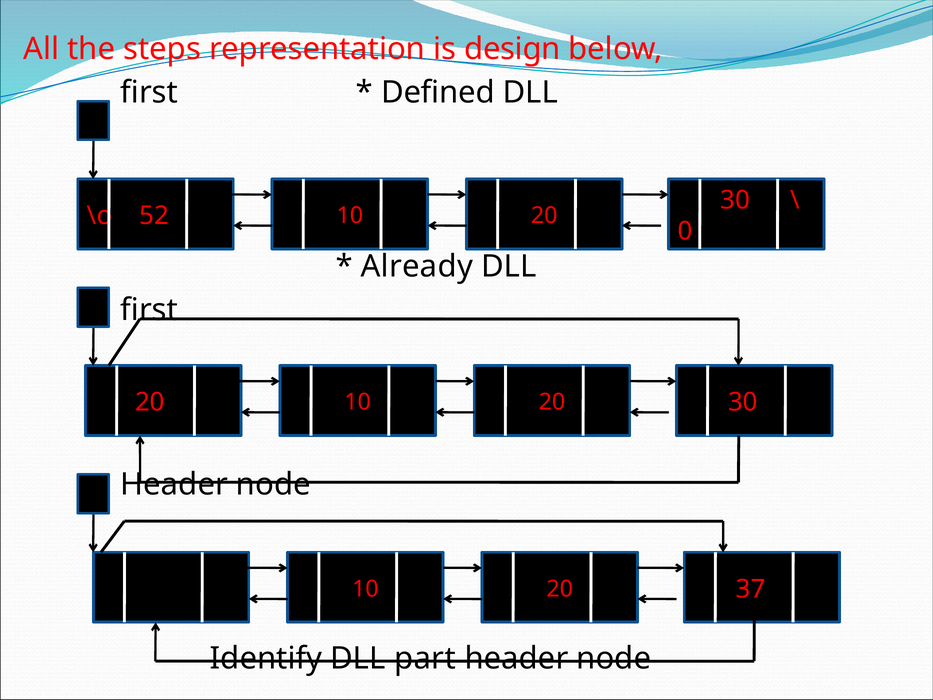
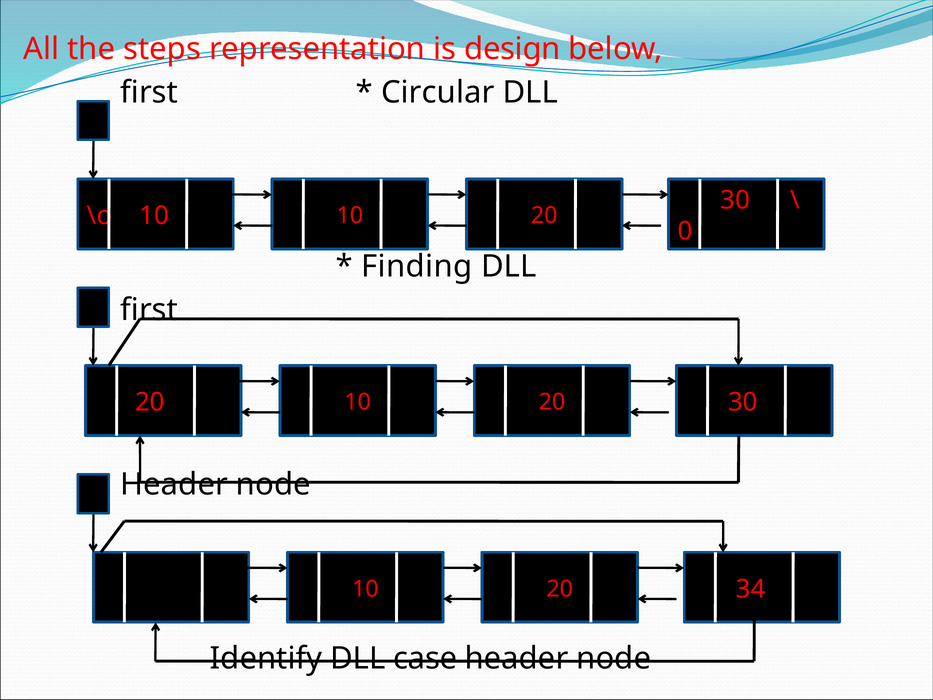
Defined: Defined -> Circular
\o 52: 52 -> 10
Already: Already -> Finding
37: 37 -> 34
part: part -> case
